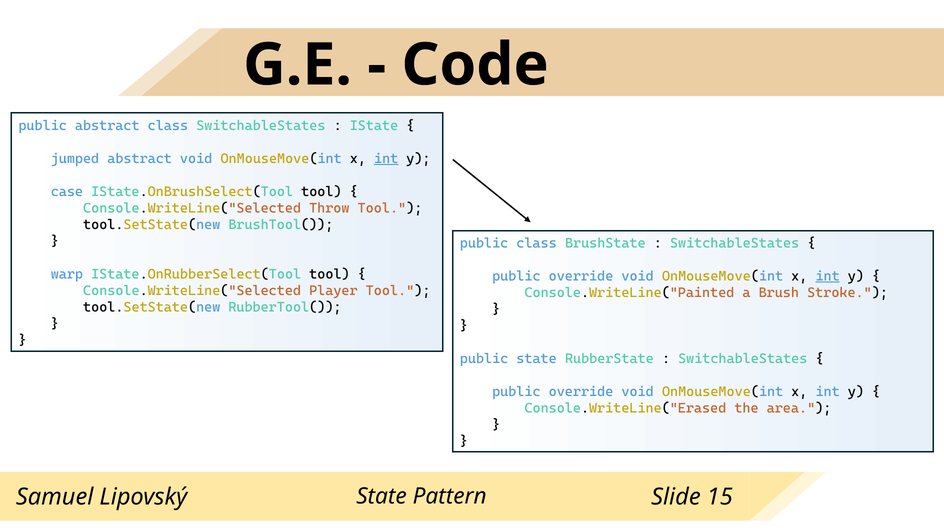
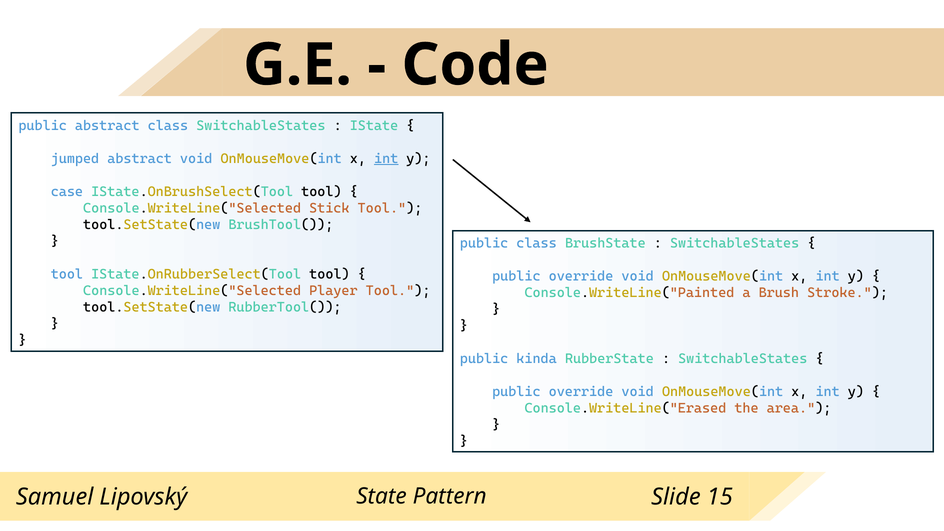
Throw: Throw -> Stick
warp at (67, 274): warp -> tool
int at (828, 276) underline: present -> none
public state: state -> kinda
